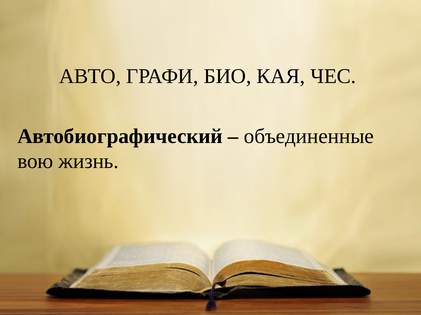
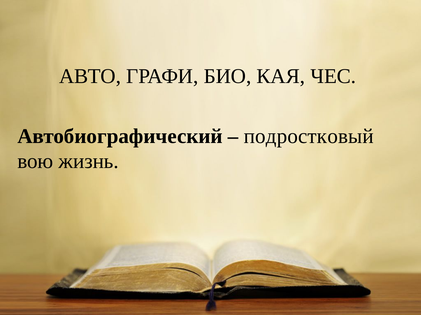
объединенные: объединенные -> подростковый
